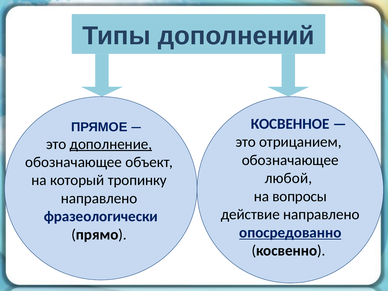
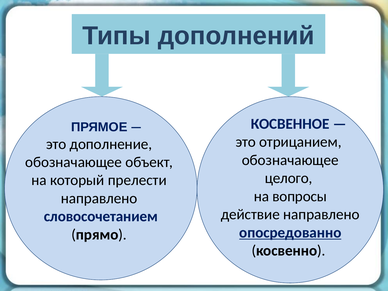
дополнение underline: present -> none
любой: любой -> целого
тропинку: тропинку -> прелести
фразеологически: фразеологически -> словосочетанием
